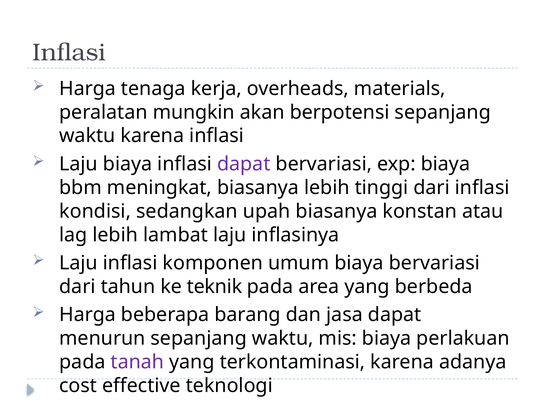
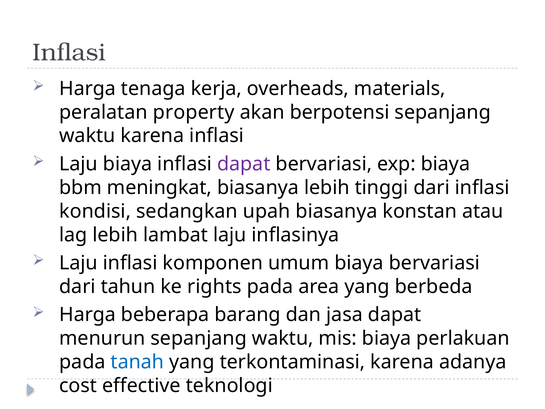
mungkin: mungkin -> property
teknik: teknik -> rights
tanah colour: purple -> blue
